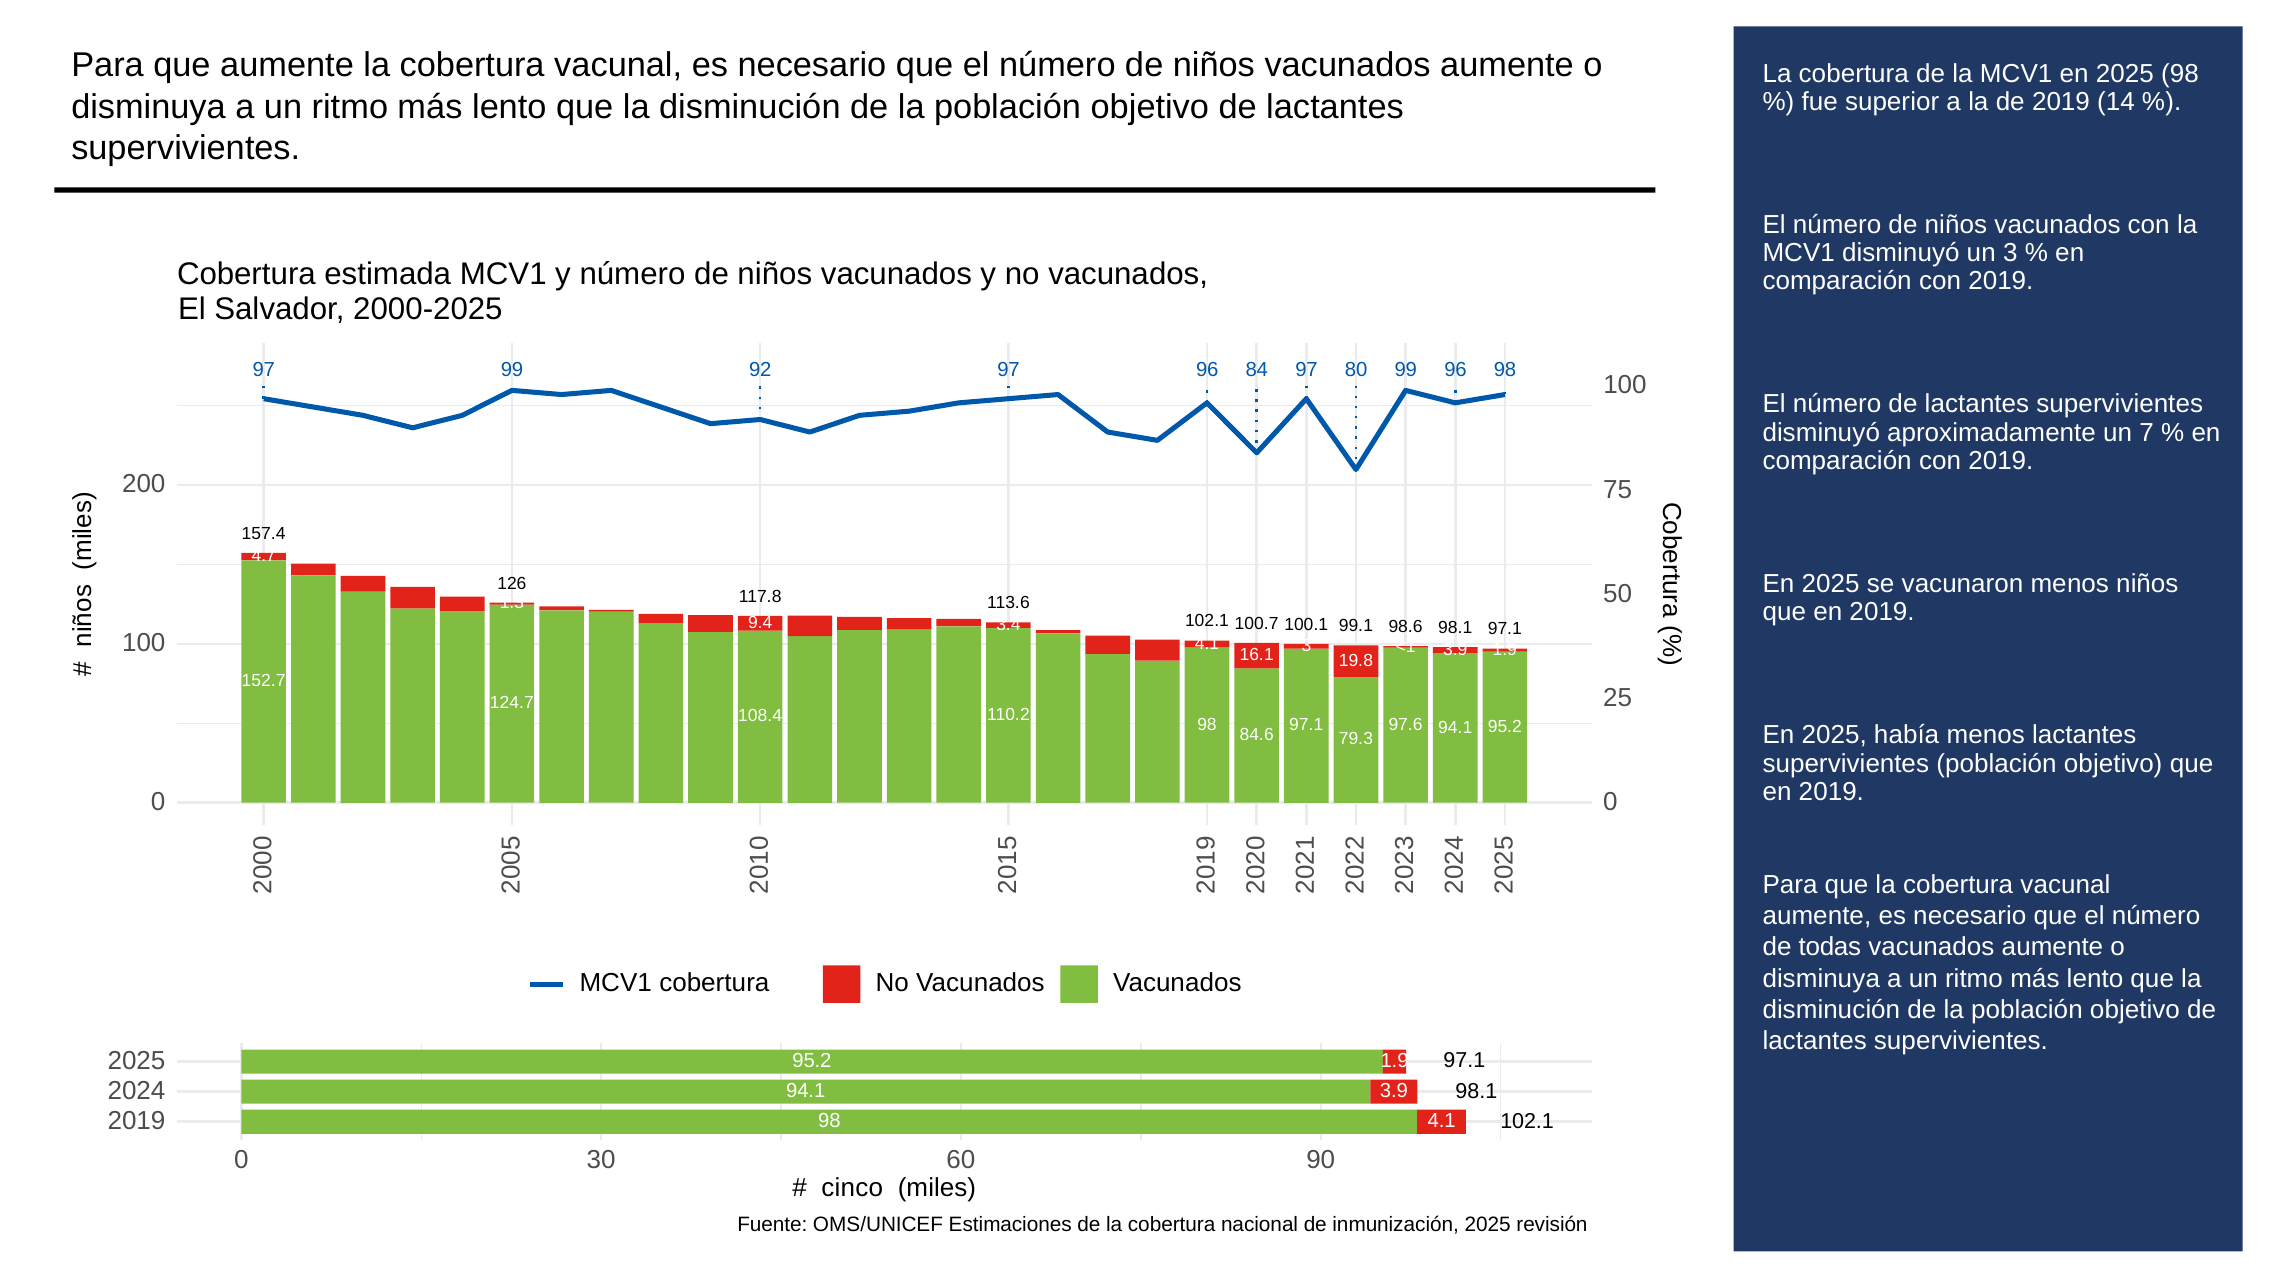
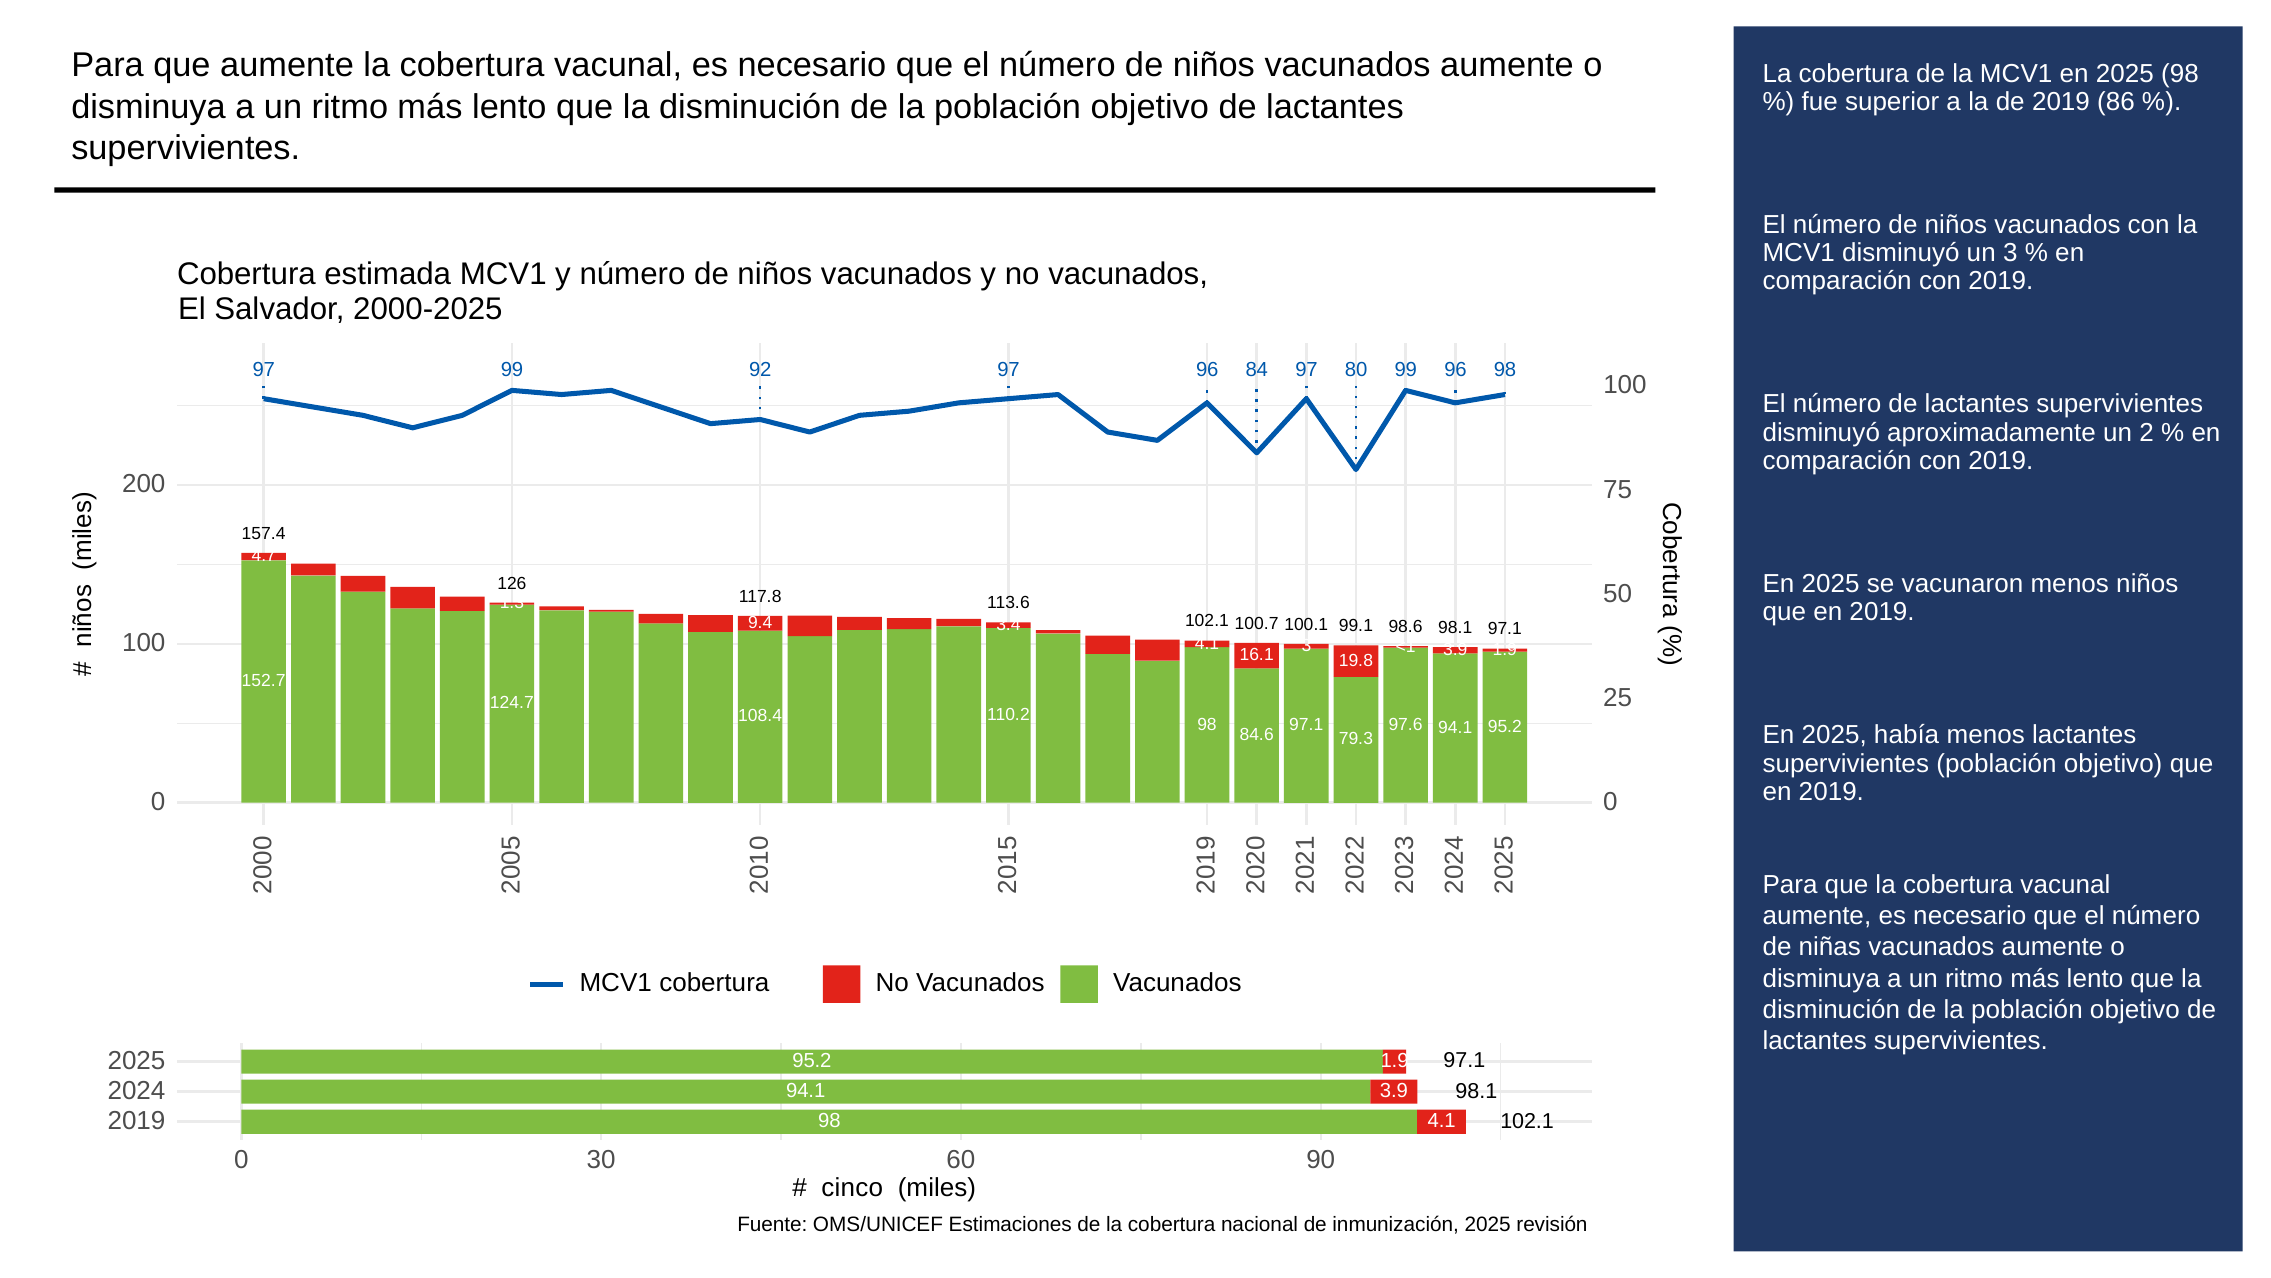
14: 14 -> 86
un 7: 7 -> 2
todas: todas -> niñas
